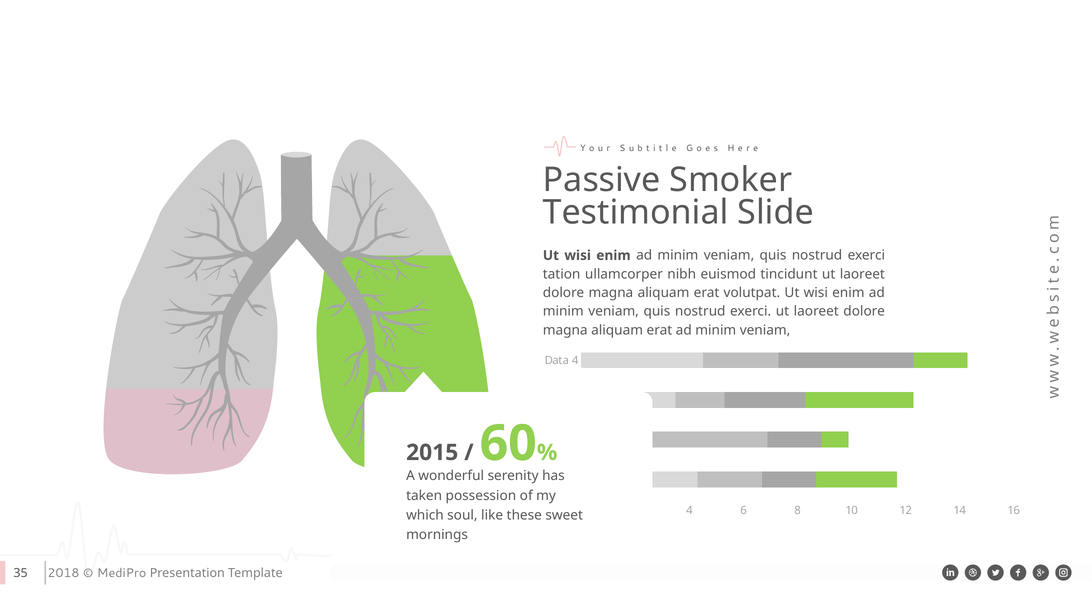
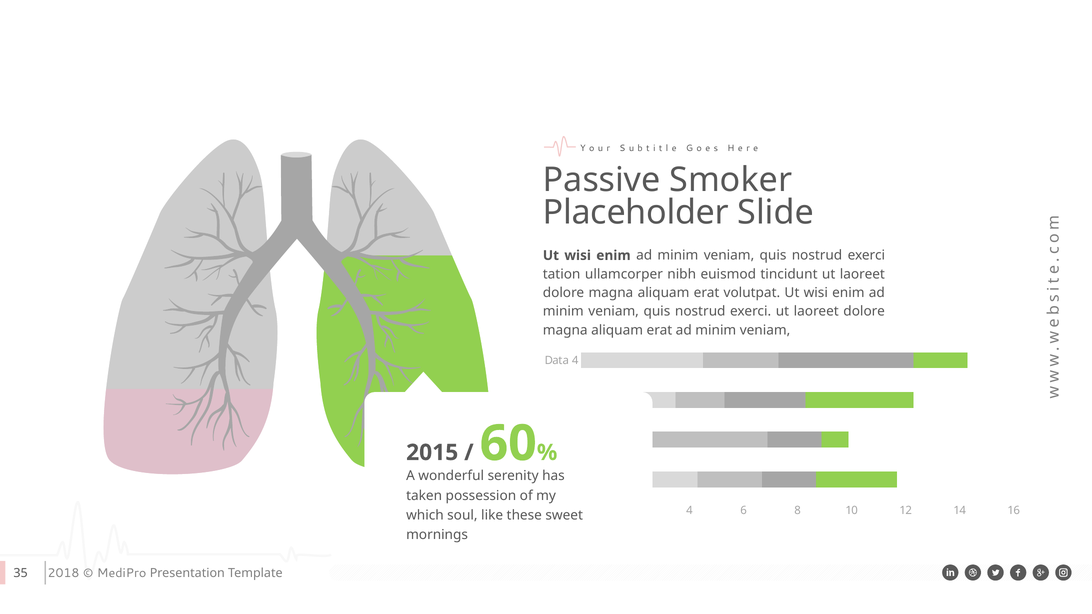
Testimonial: Testimonial -> Placeholder
